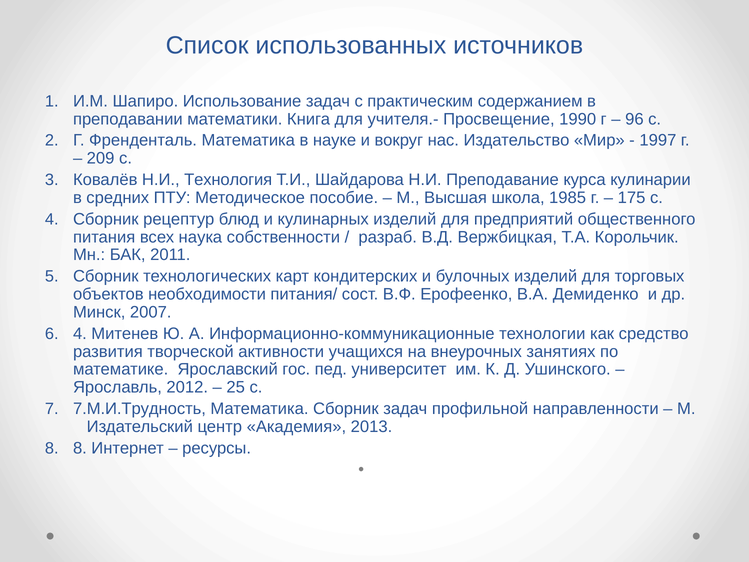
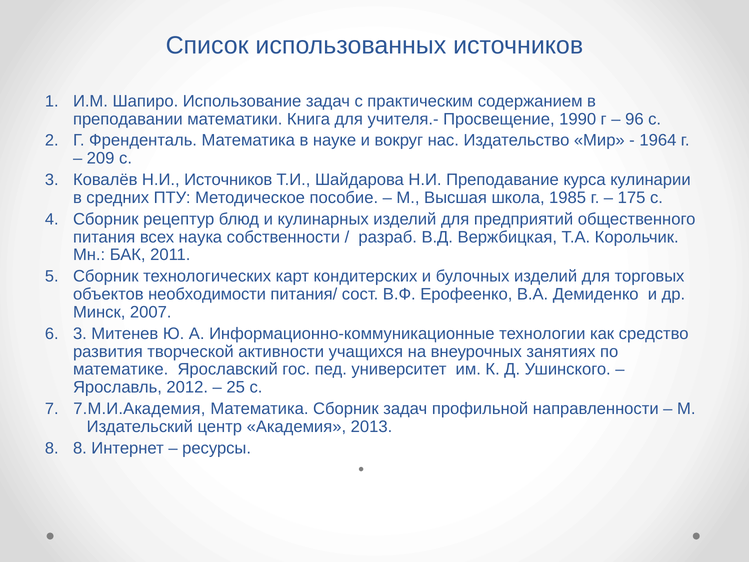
1997: 1997 -> 1964
Н.И Технология: Технология -> Источников
6 4: 4 -> 3
7.М.И.Трудность: 7.М.И.Трудность -> 7.М.И.Академия
